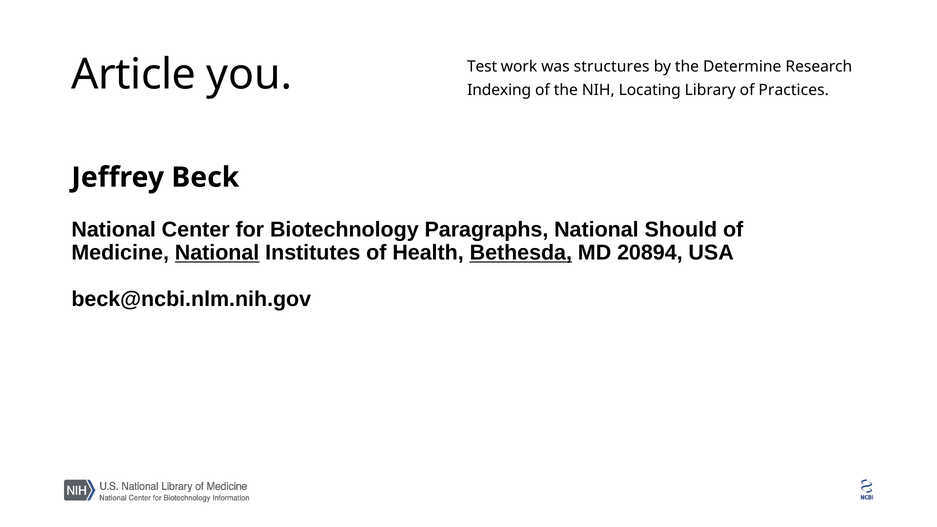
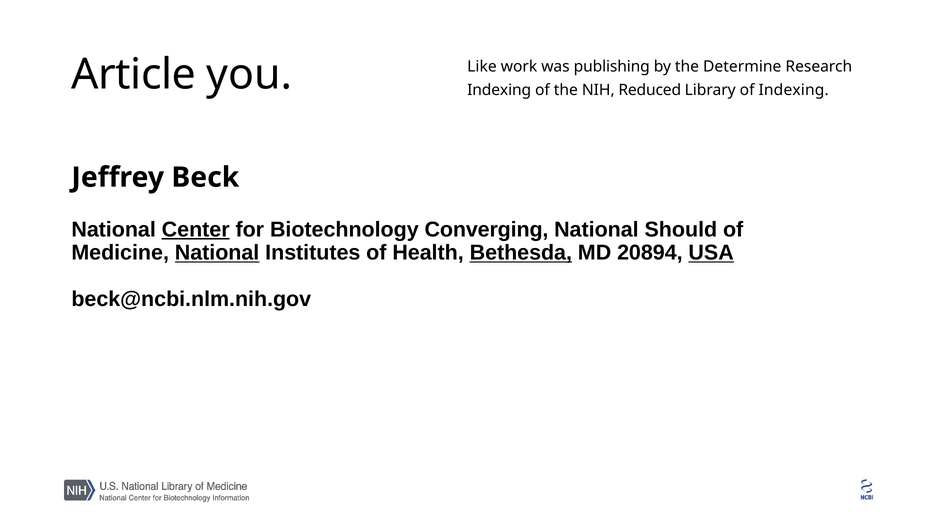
Test: Test -> Like
structures: structures -> publishing
Locating: Locating -> Reduced
of Practices: Practices -> Indexing
Center underline: none -> present
Paragraphs: Paragraphs -> Converging
USA underline: none -> present
